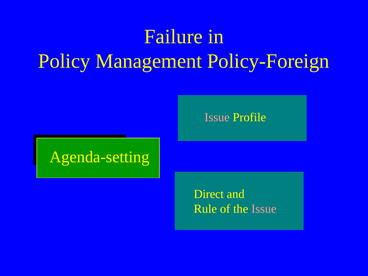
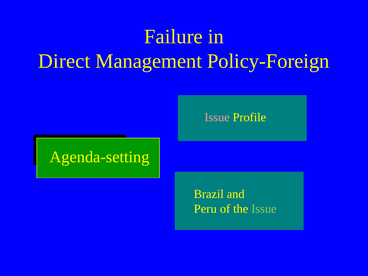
Policy: Policy -> Direct
Direct: Direct -> Brazil
Rule: Rule -> Peru
Issue at (264, 209) colour: pink -> light green
